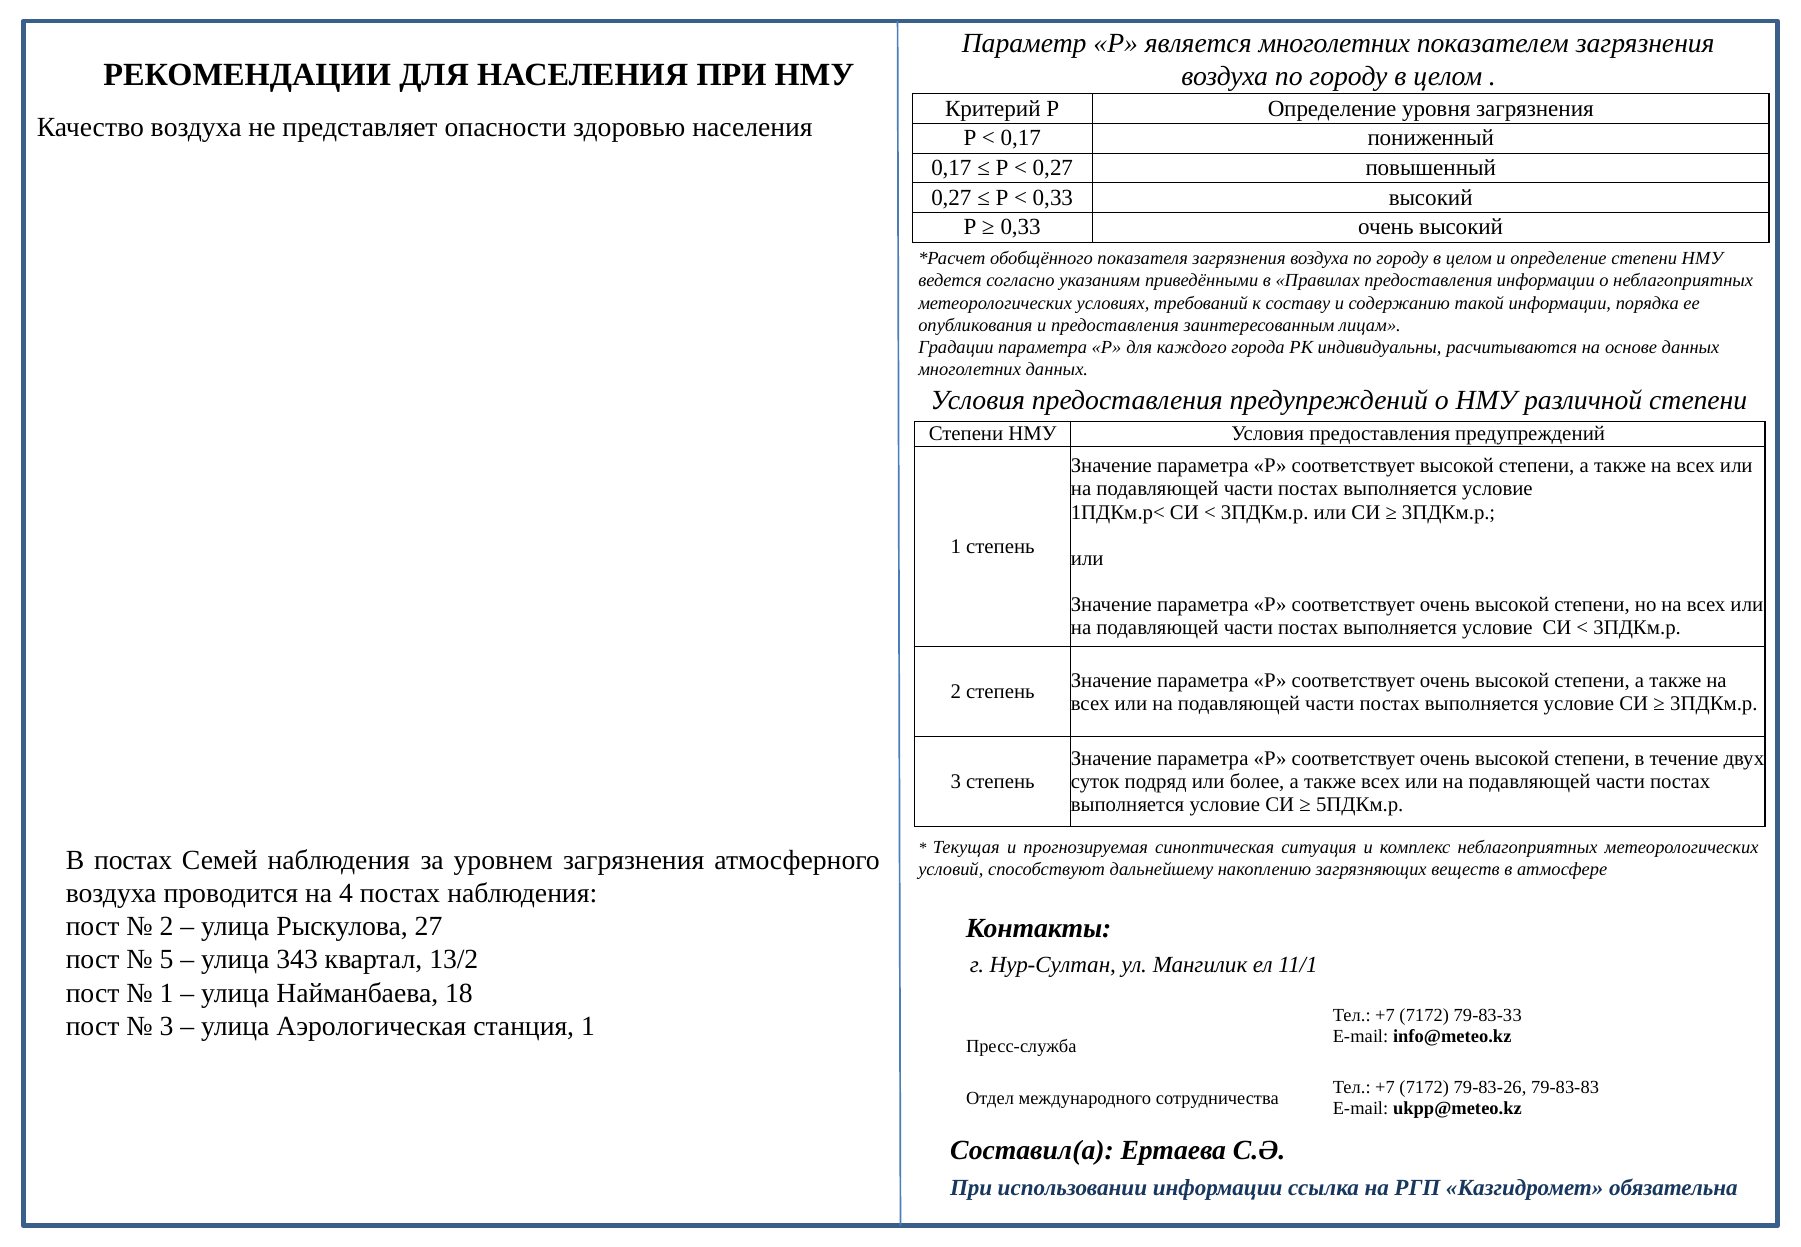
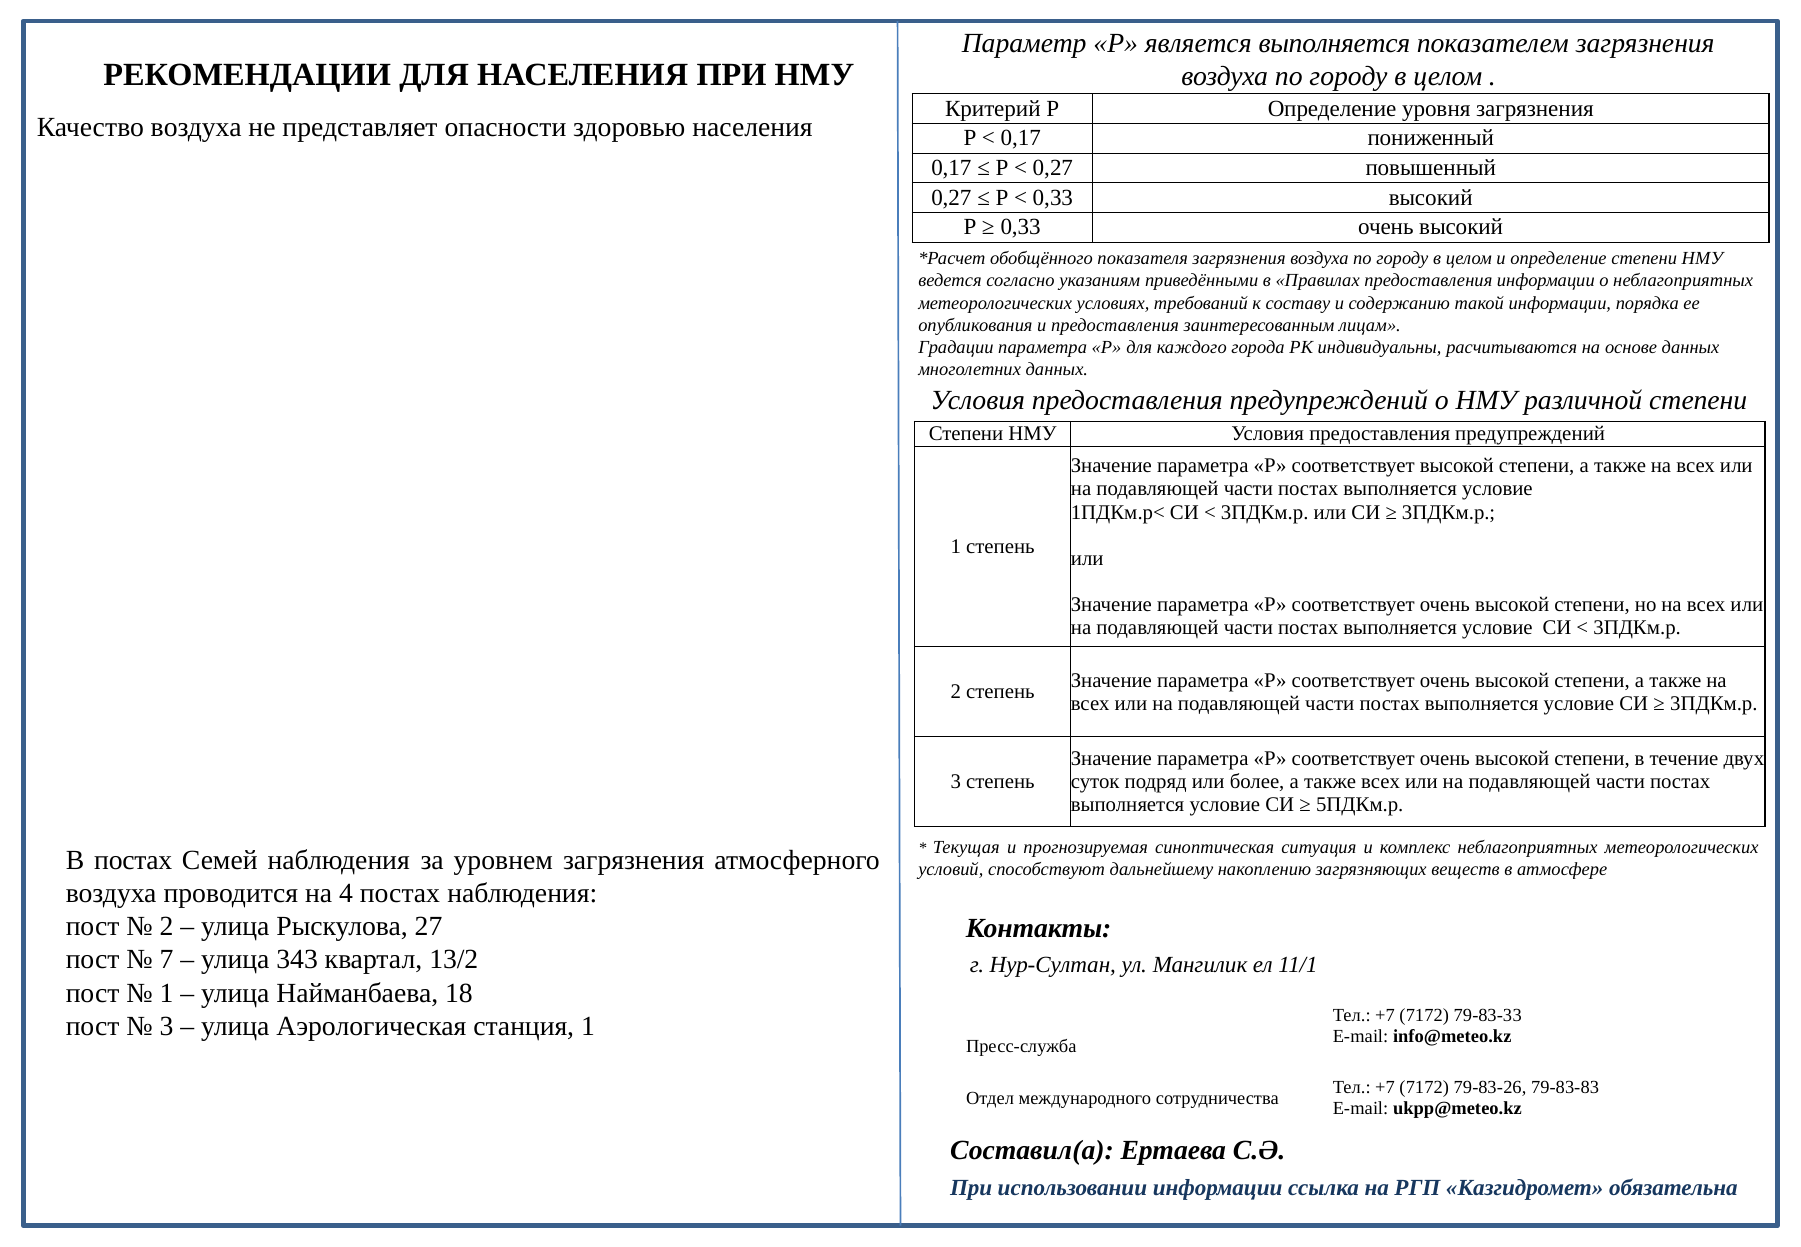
является многолетних: многолетних -> выполняется
5: 5 -> 7
